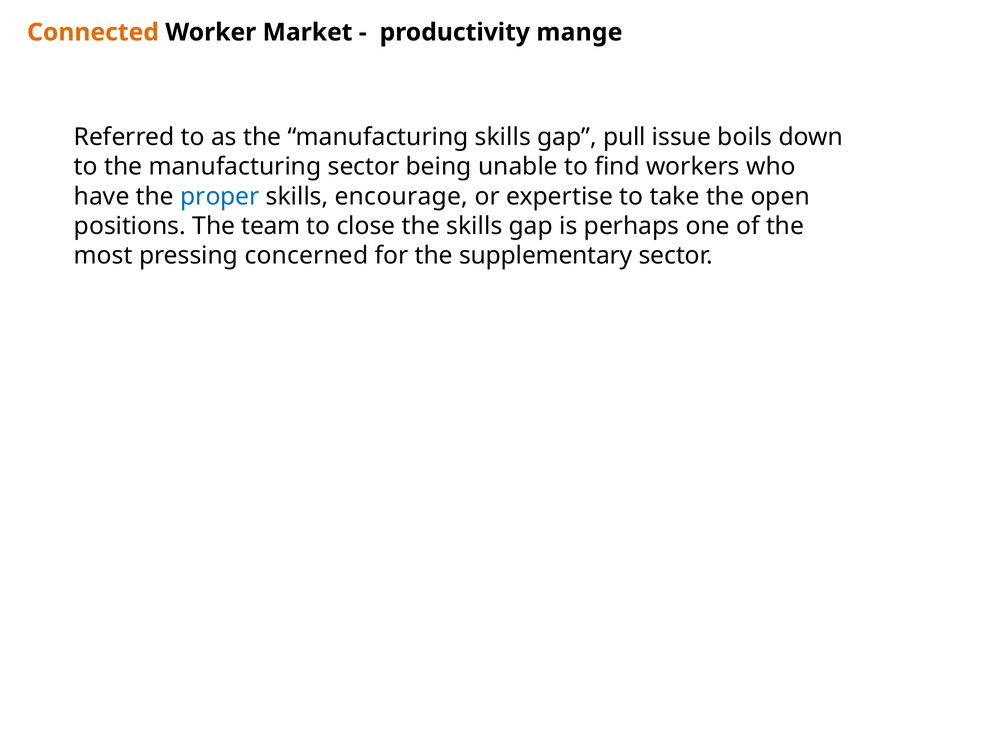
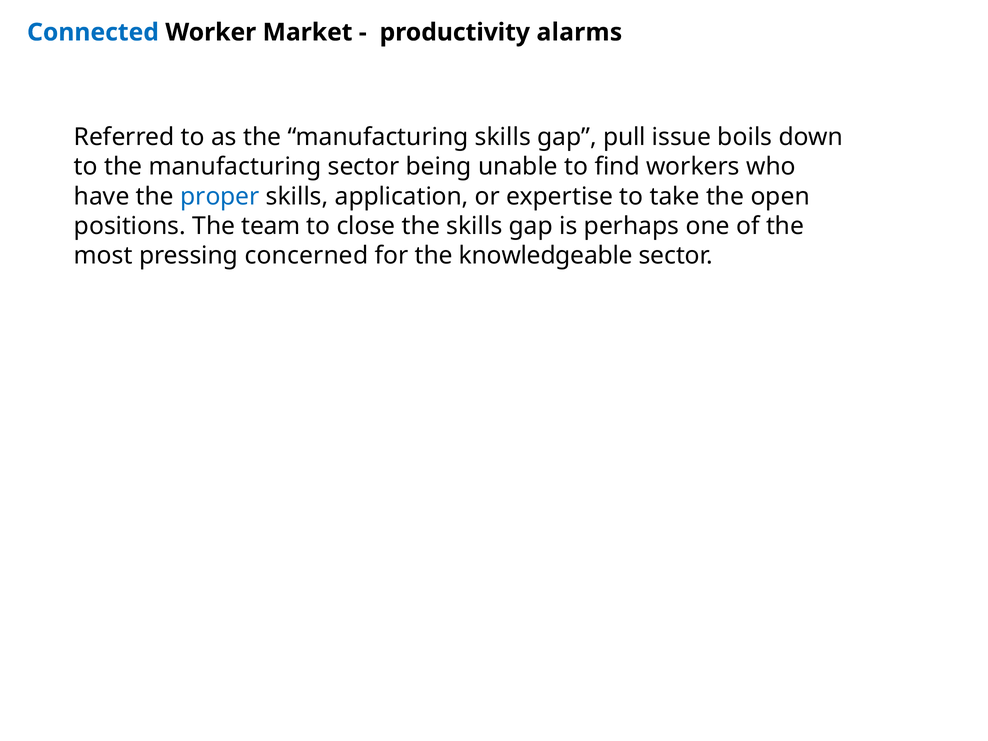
Connected colour: orange -> blue
mange: mange -> alarms
encourage: encourage -> application
supplementary: supplementary -> knowledgeable
